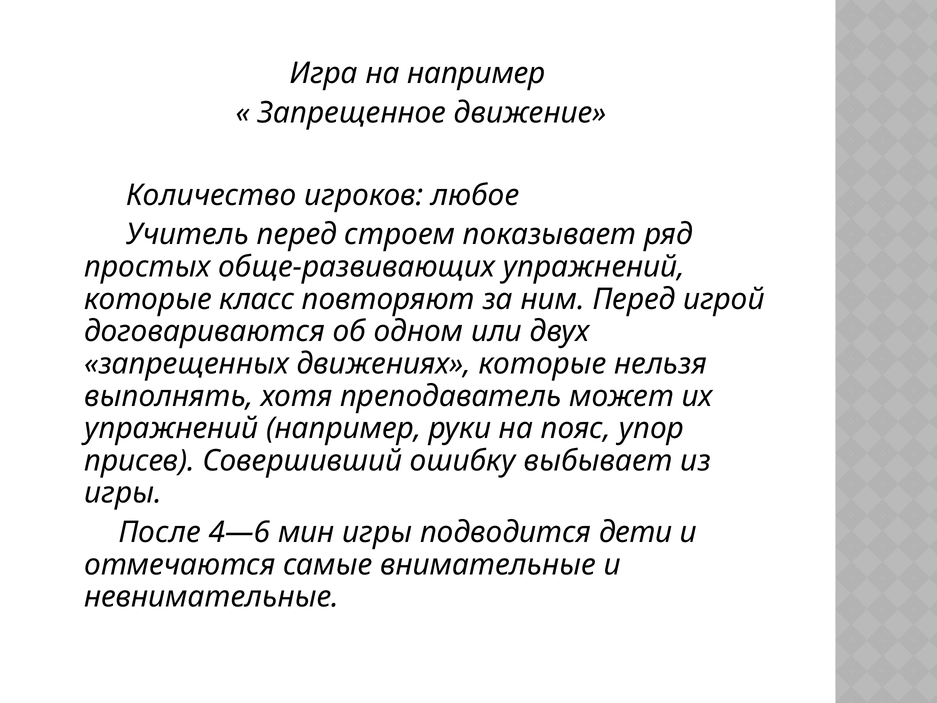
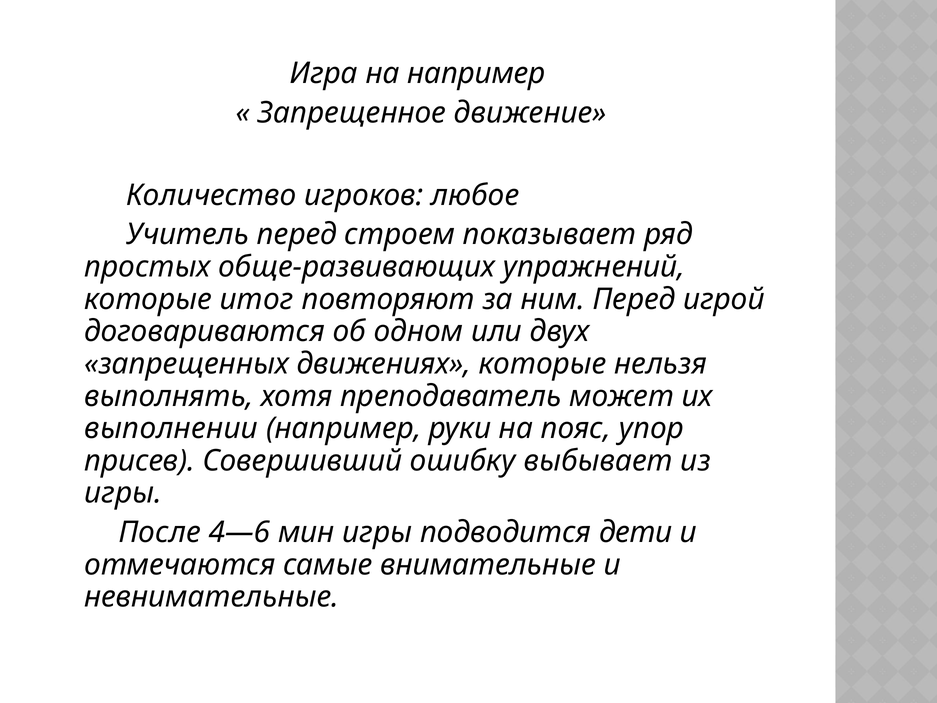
класс: класс -> итог
упражнений at (171, 428): упражнений -> выполнении
